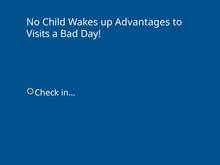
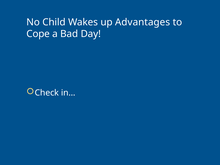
Visits: Visits -> Cope
